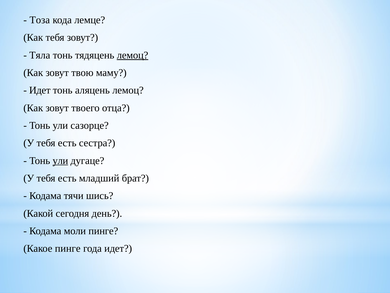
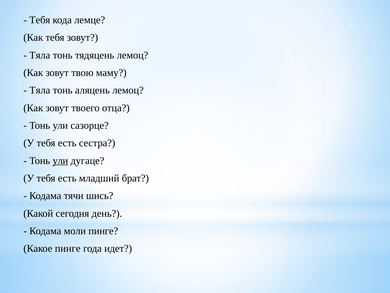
Тоза at (40, 20): Тоза -> Тебя
лемоц at (133, 55) underline: present -> none
Идет at (40, 90): Идет -> Тяла
